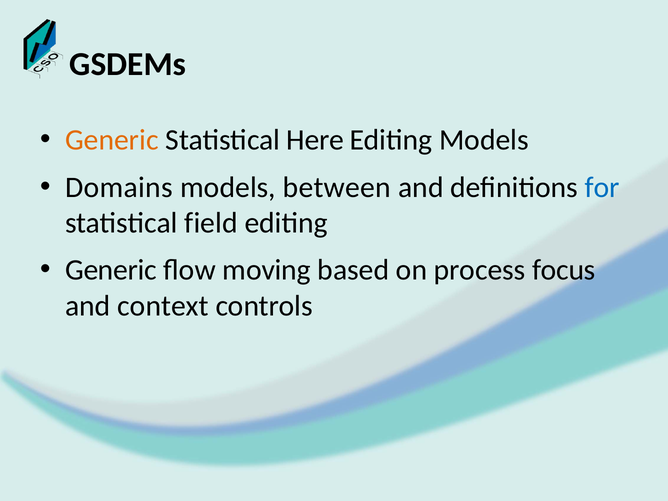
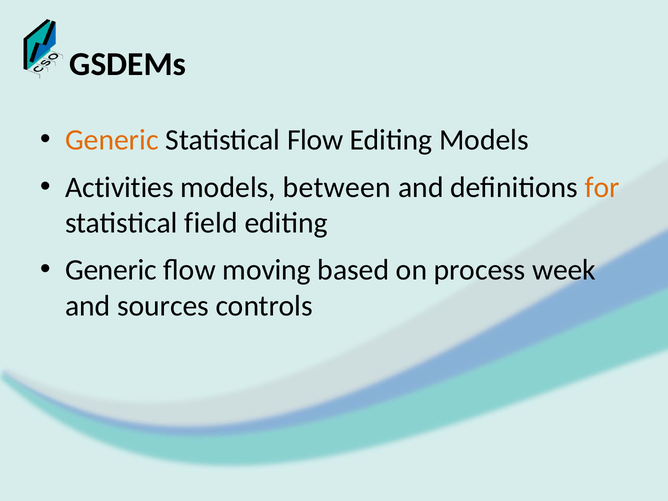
Statistical Here: Here -> Flow
Domains: Domains -> Activities
for colour: blue -> orange
focus: focus -> week
context: context -> sources
